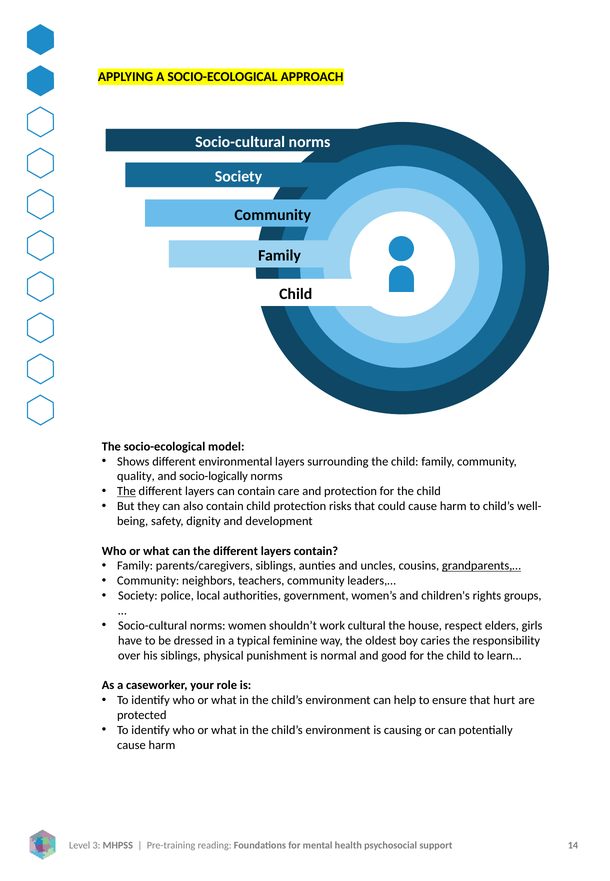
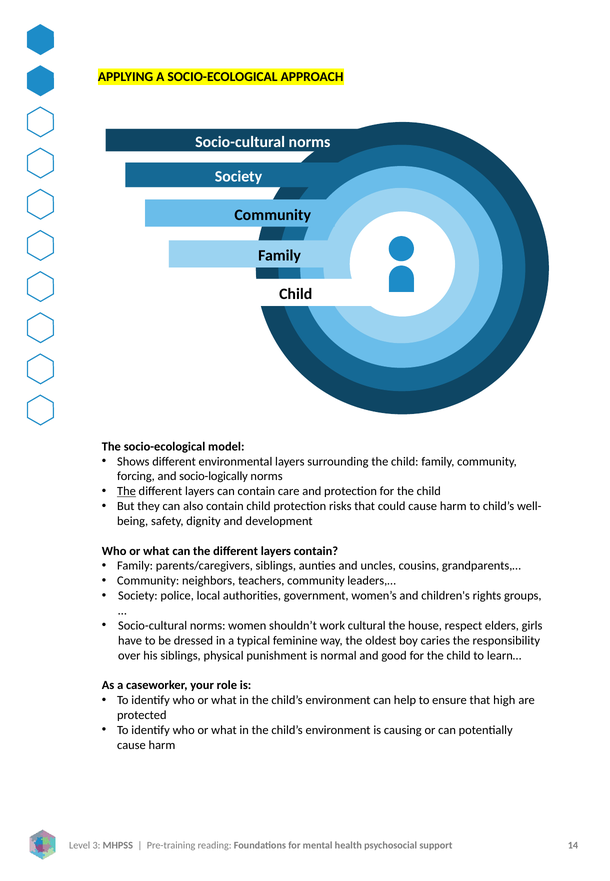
quality: quality -> forcing
grandparents,… underline: present -> none
hurt: hurt -> high
